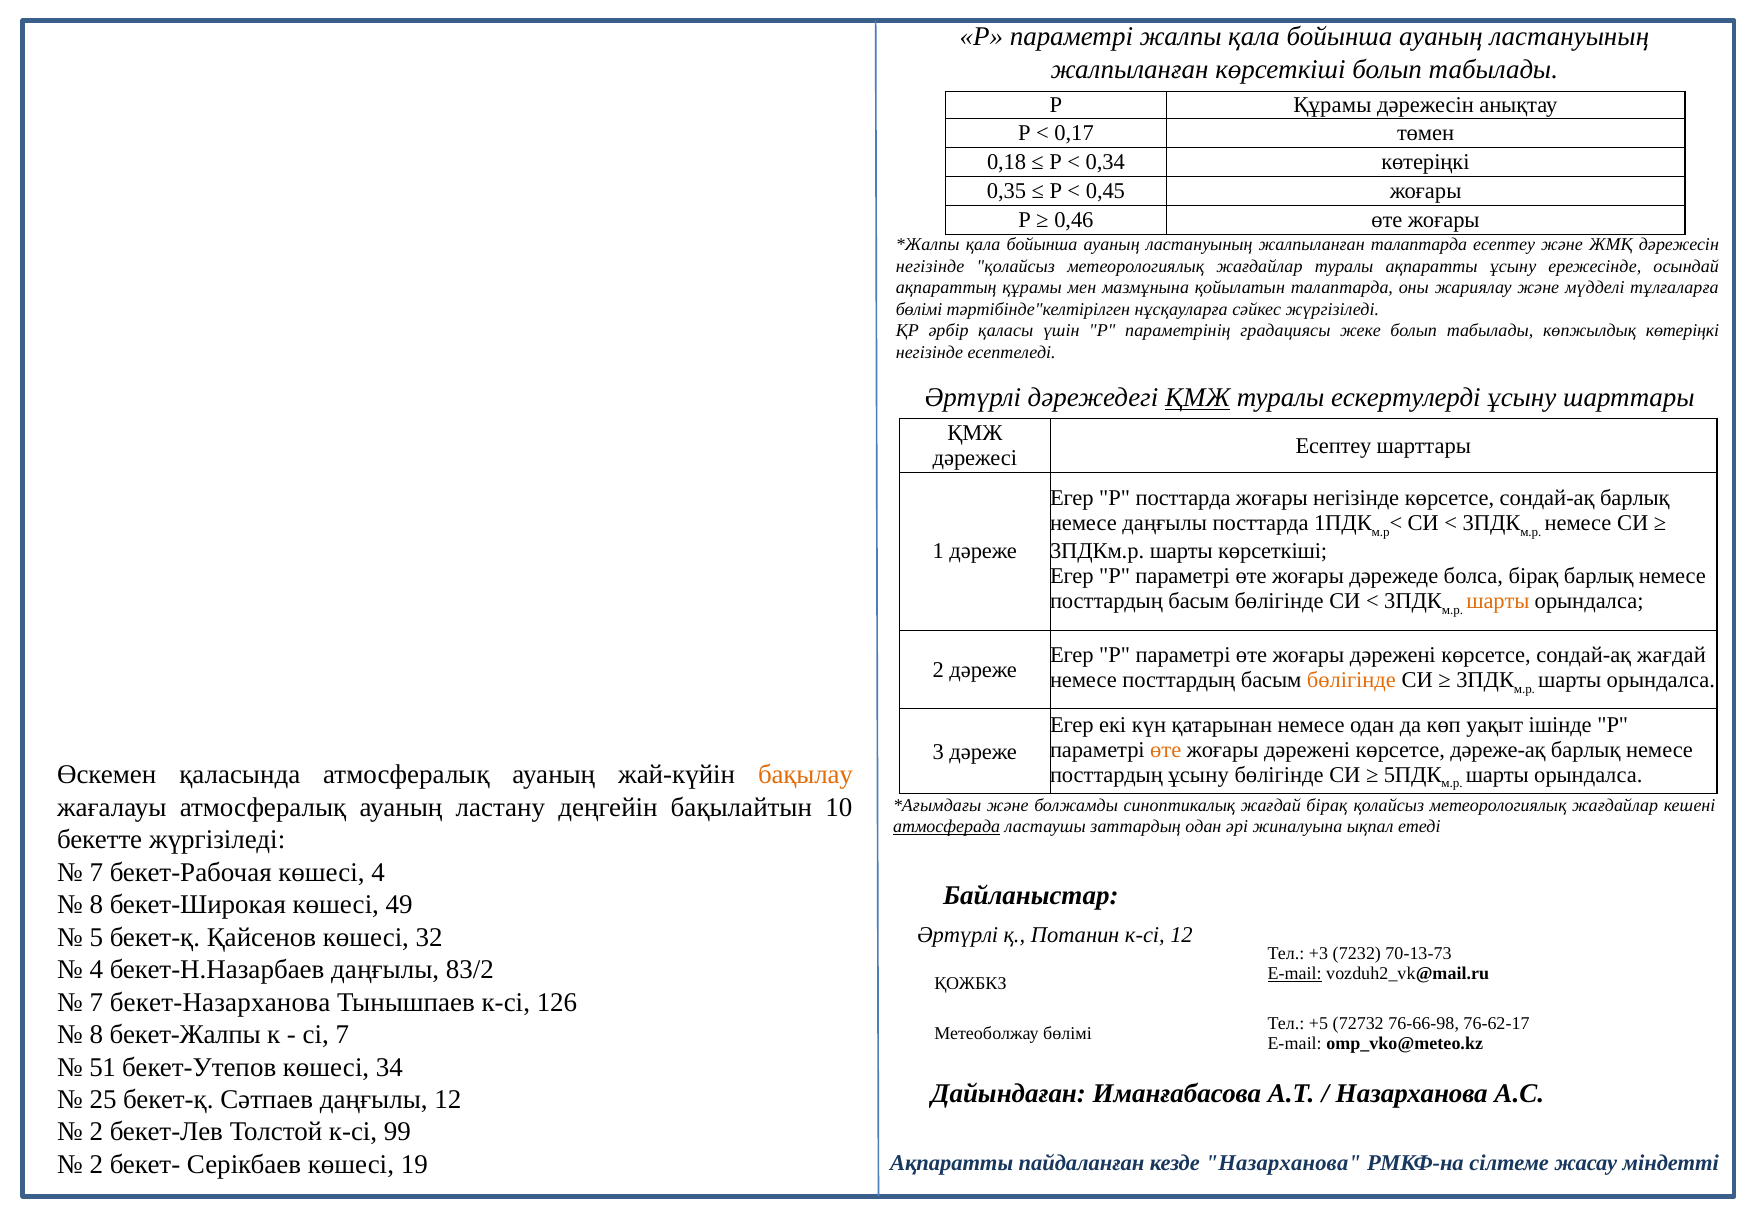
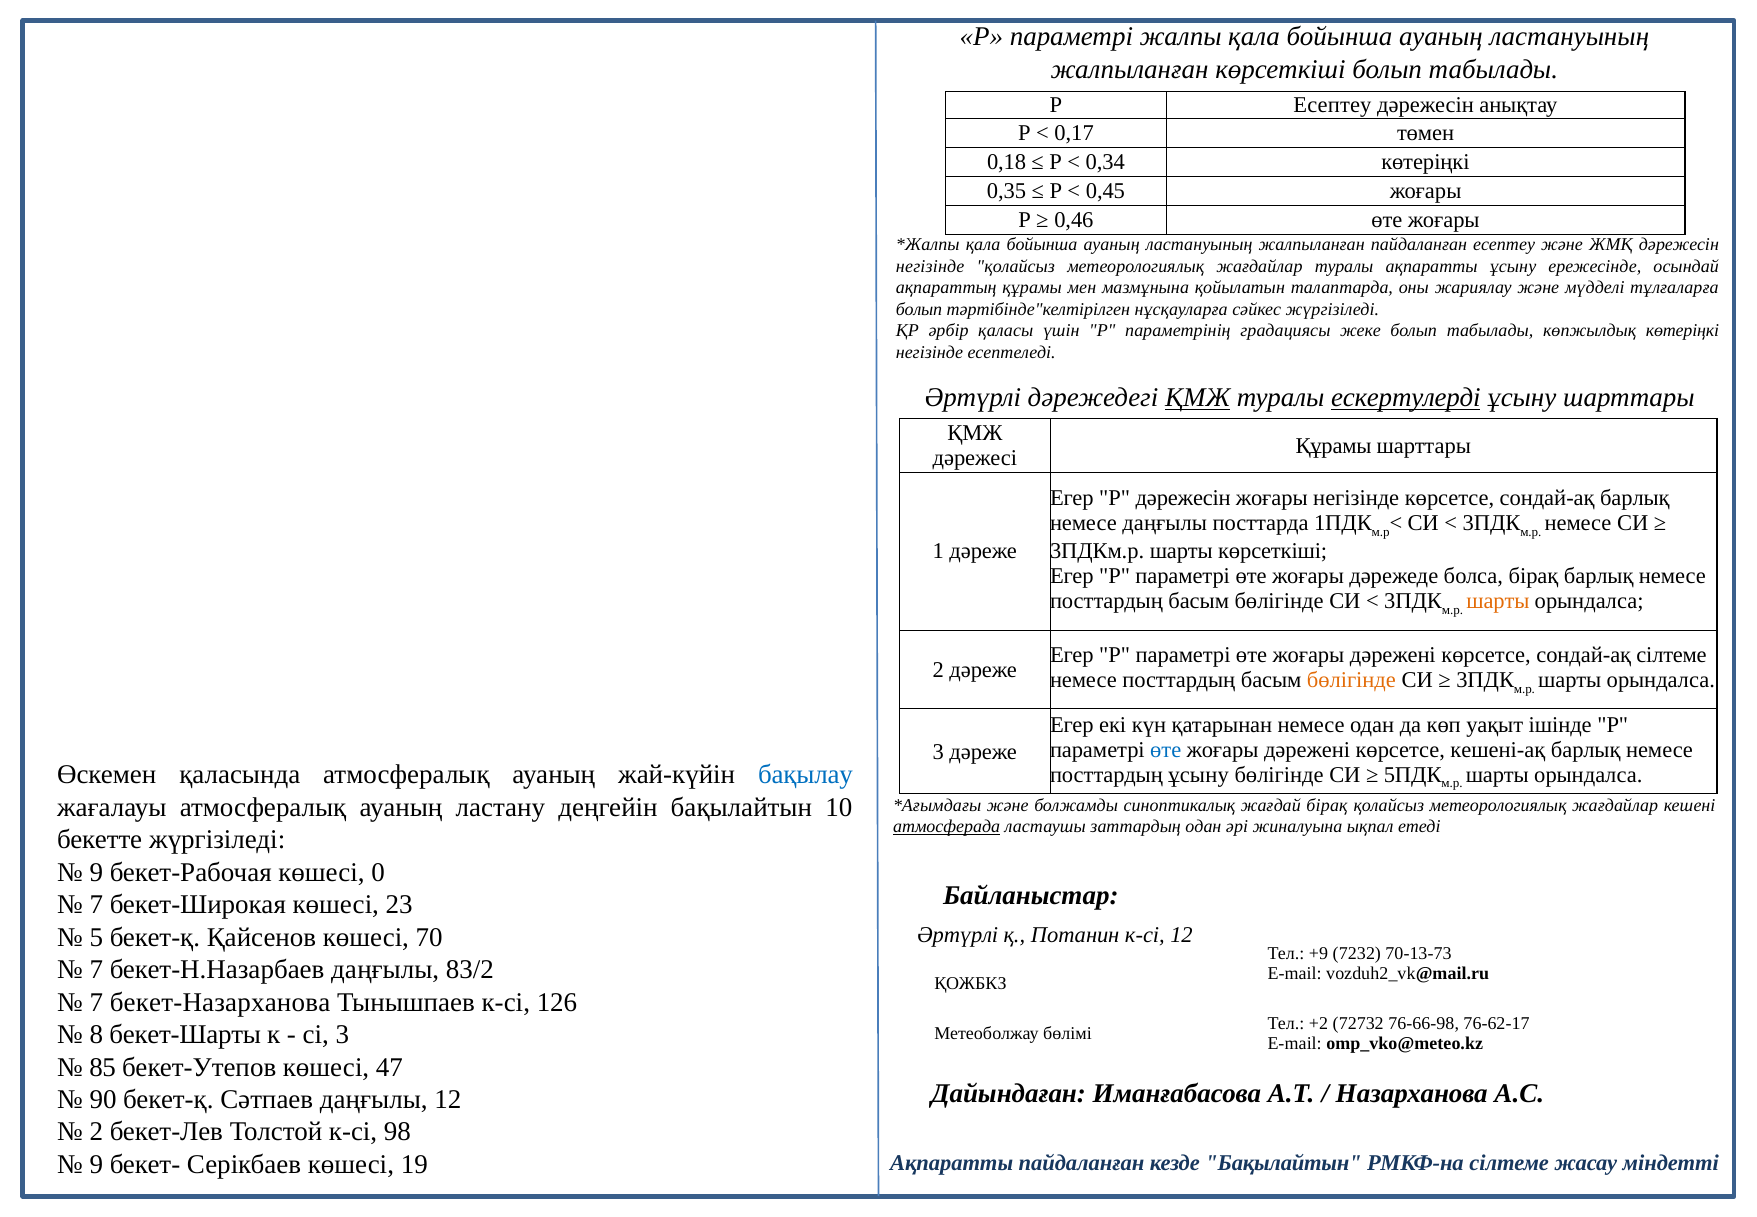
Р Құрамы: Құрамы -> Есептеу
жалпыланған талаптарда: талаптарда -> пайдаланған
бөлімі at (919, 309): бөлімі -> болып
ескертулерді underline: none -> present
Есептеу at (1334, 445): Есептеу -> Құрамы
Р посттарда: посттарда -> дәрежесін
сондай-ақ жағдай: жағдай -> сілтеме
өте at (1166, 749) colour: orange -> blue
дәреже-ақ: дәреже-ақ -> кешені-ақ
бақылау colour: orange -> blue
7 at (96, 872): 7 -> 9
көшесі 4: 4 -> 0
8 at (96, 904): 8 -> 7
49: 49 -> 23
32: 32 -> 70
+3: +3 -> +9
4 at (96, 969): 4 -> 7
E-mail at (1295, 973) underline: present -> none
+5: +5 -> +2
бекет-Жалпы: бекет-Жалпы -> бекет-Шарты
сі 7: 7 -> 3
51: 51 -> 85
34: 34 -> 47
25: 25 -> 90
99: 99 -> 98
2 at (96, 1164): 2 -> 9
кезде Назарханова: Назарханова -> Бақылайтын
